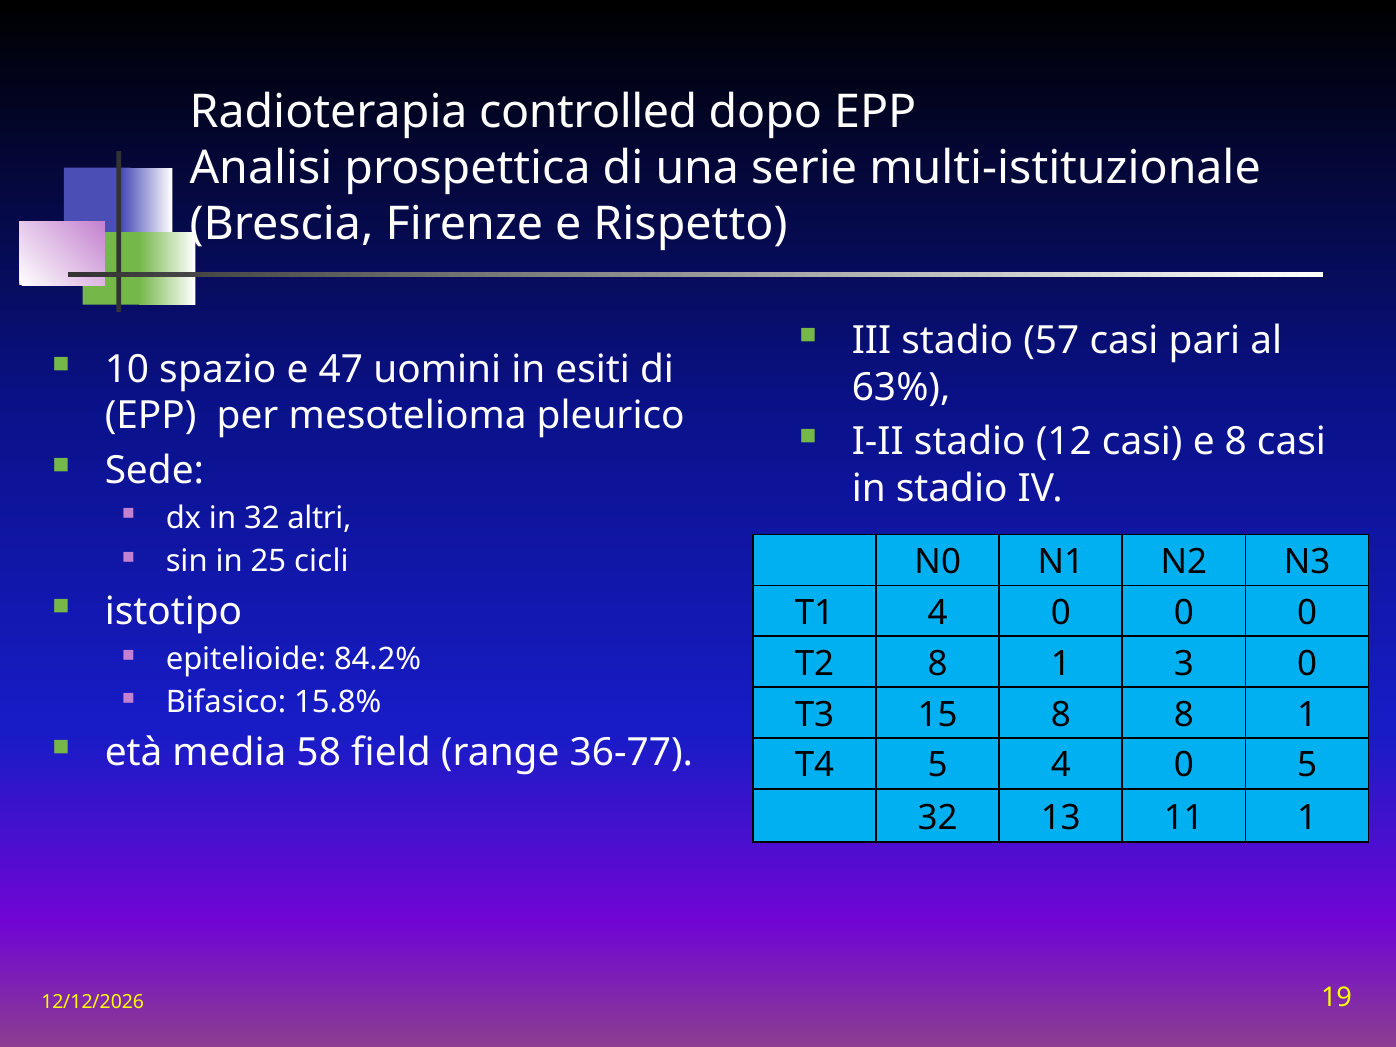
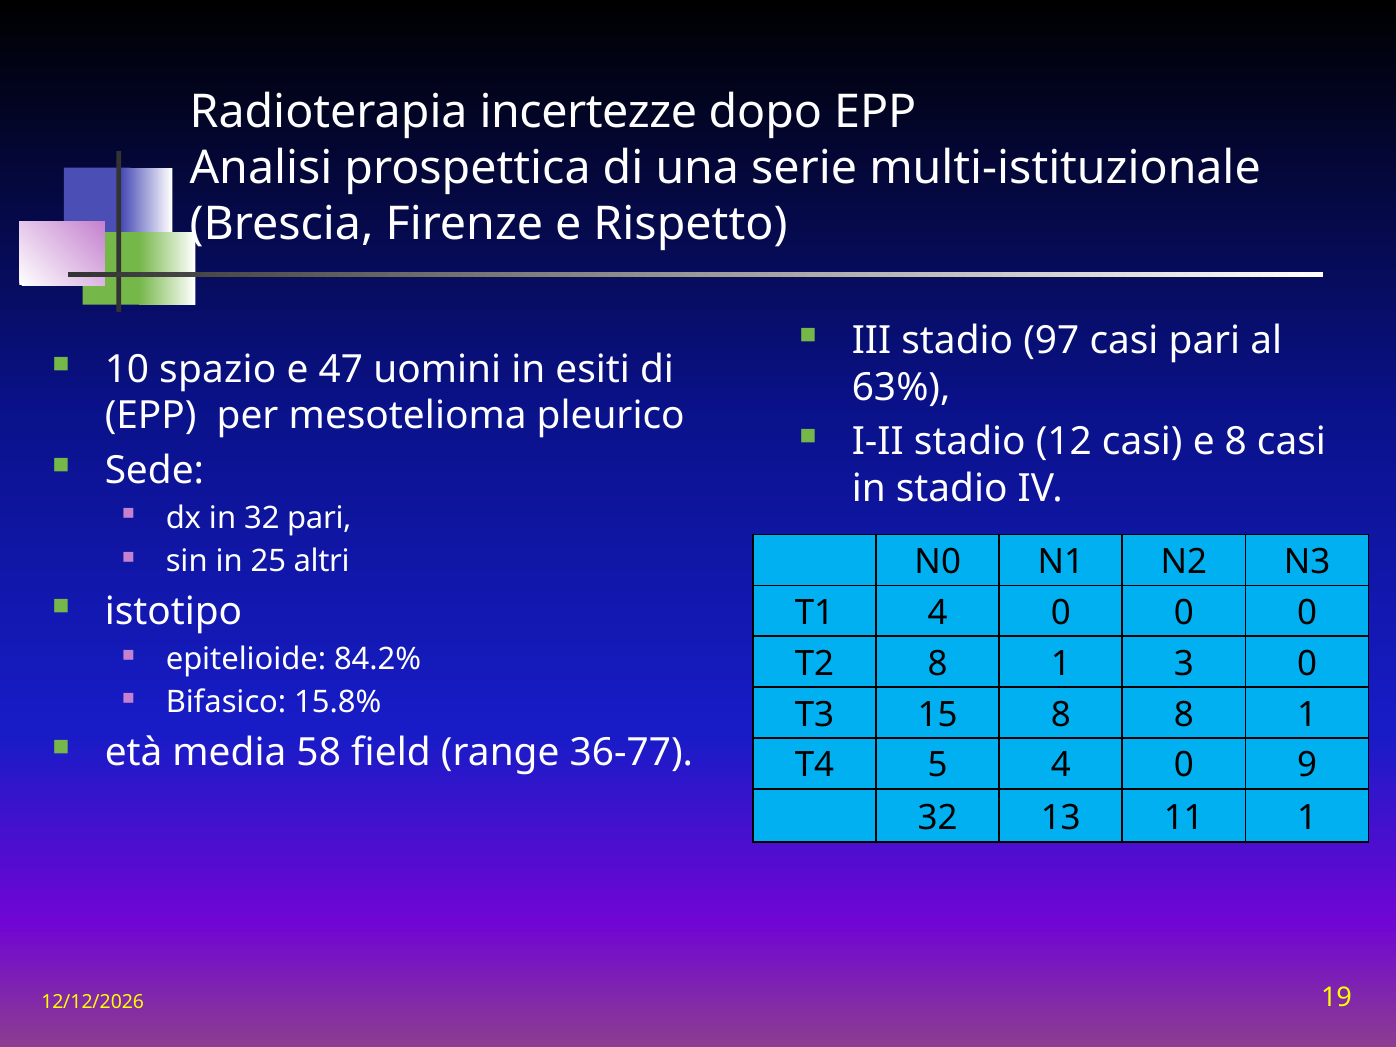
controlled: controlled -> incertezze
57: 57 -> 97
32 altri: altri -> pari
cicli: cicli -> altri
0 5: 5 -> 9
